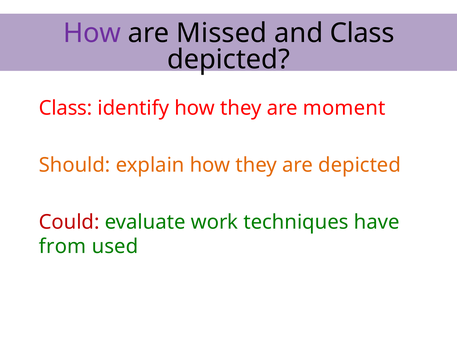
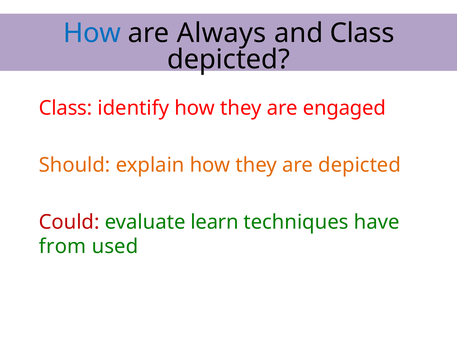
How at (92, 33) colour: purple -> blue
Missed: Missed -> Always
moment: moment -> engaged
work: work -> learn
